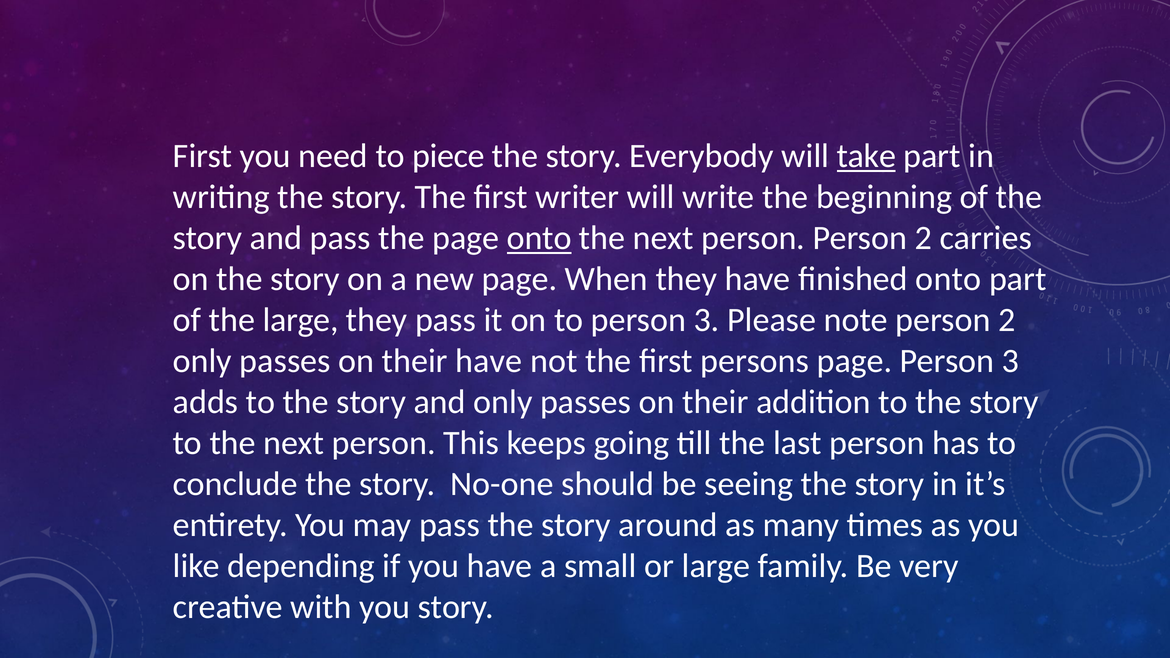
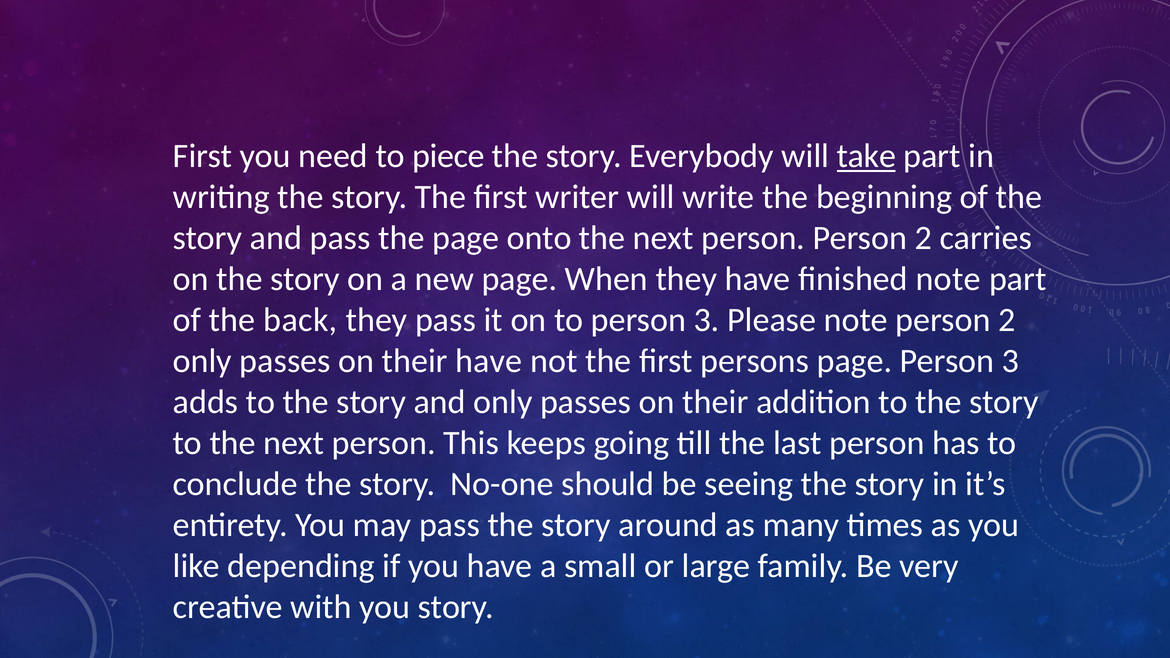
onto at (539, 238) underline: present -> none
finished onto: onto -> note
the large: large -> back
